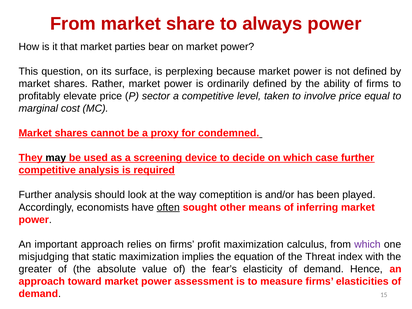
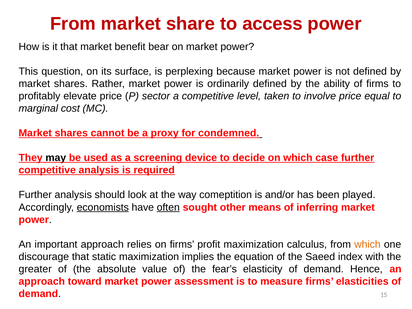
always: always -> access
parties: parties -> benefit
economists underline: none -> present
which at (367, 244) colour: purple -> orange
misjudging: misjudging -> discourage
Threat: Threat -> Saeed
